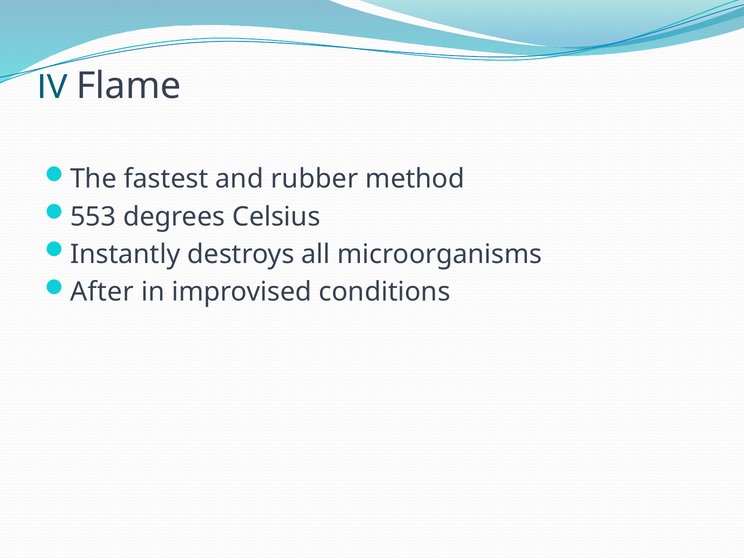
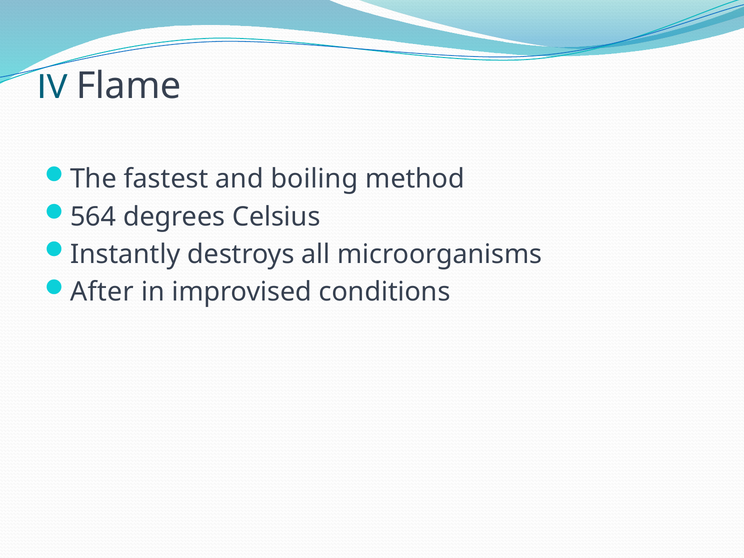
rubber: rubber -> boiling
553: 553 -> 564
